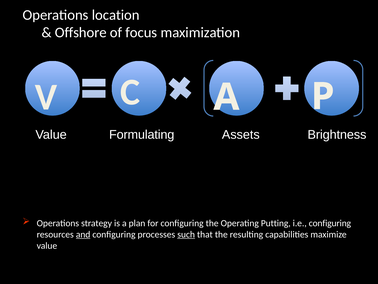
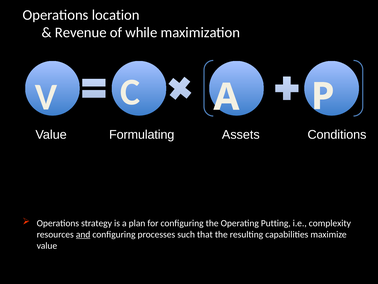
Offshore: Offshore -> Revenue
focus: focus -> while
Brightness: Brightness -> Conditions
i.e configuring: configuring -> complexity
such underline: present -> none
